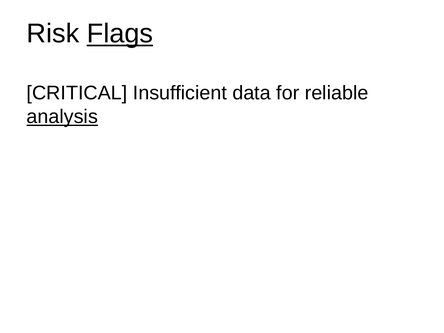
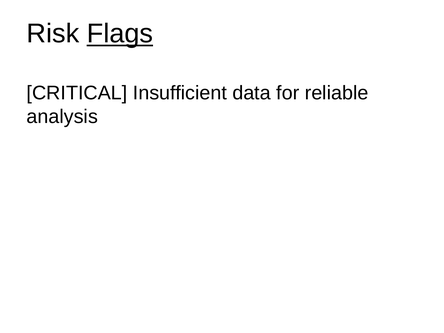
analysis underline: present -> none
